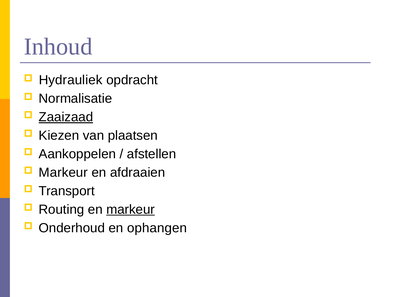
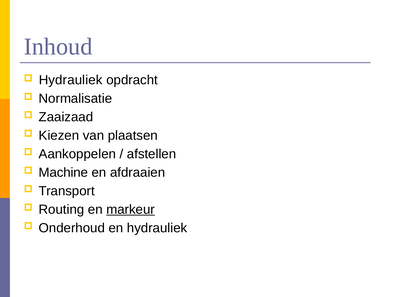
Zaaizaad underline: present -> none
Markeur at (63, 173): Markeur -> Machine
en ophangen: ophangen -> hydrauliek
